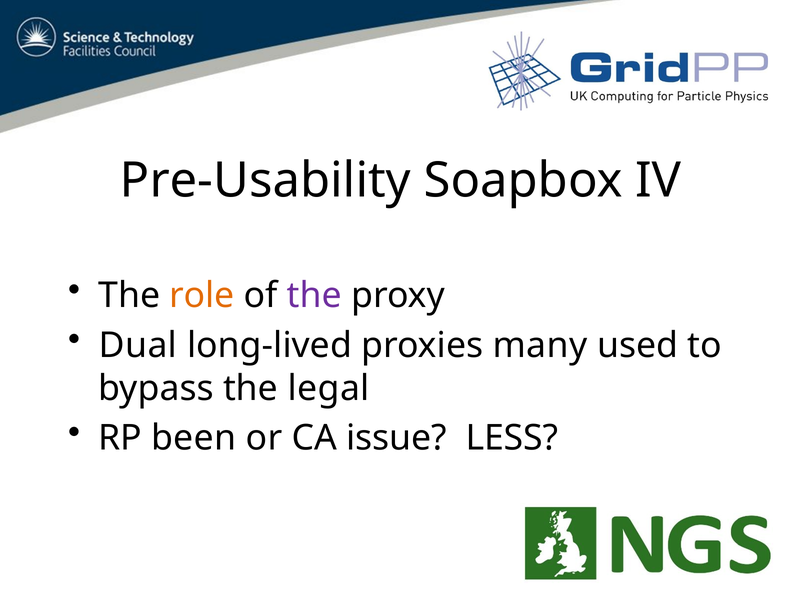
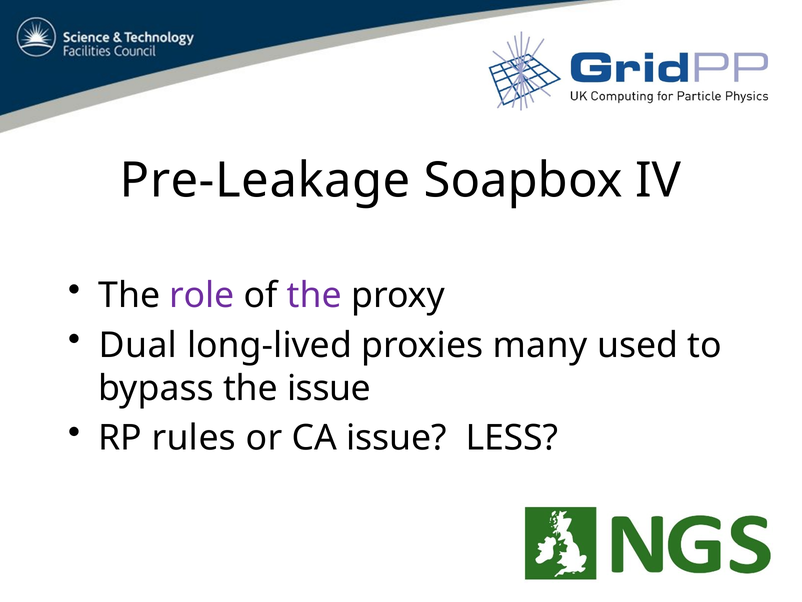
Pre-Usability: Pre-Usability -> Pre-Leakage
role colour: orange -> purple
the legal: legal -> issue
been: been -> rules
